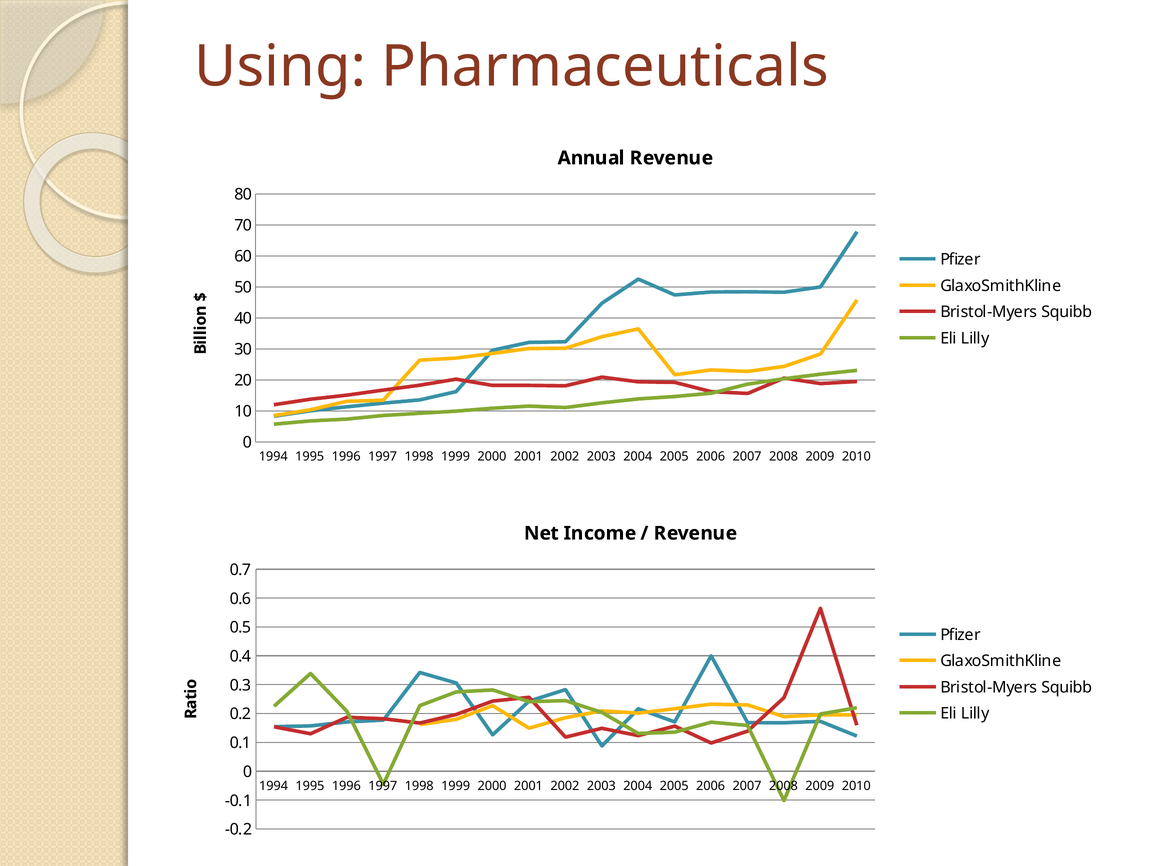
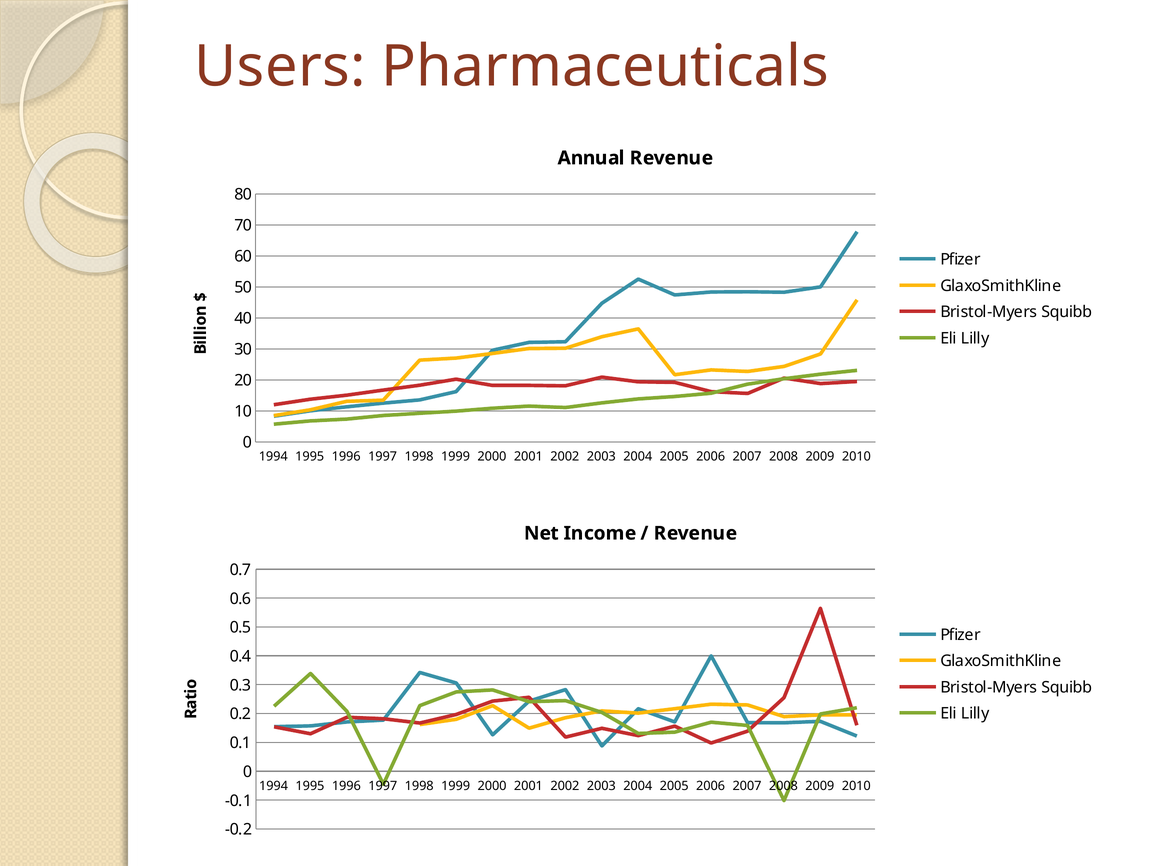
Using: Using -> Users
